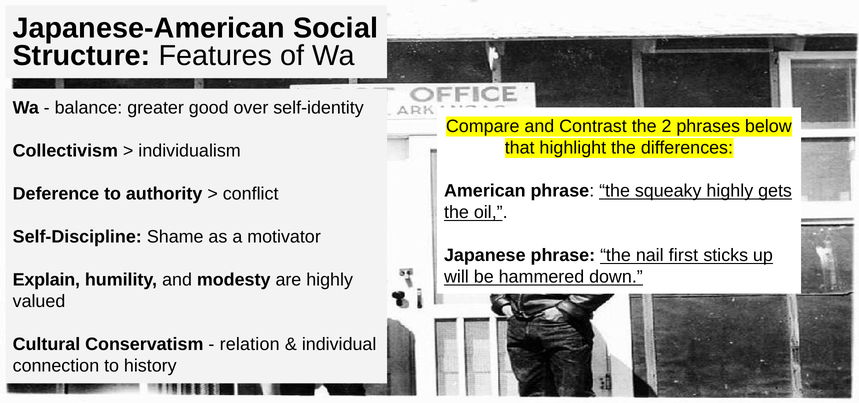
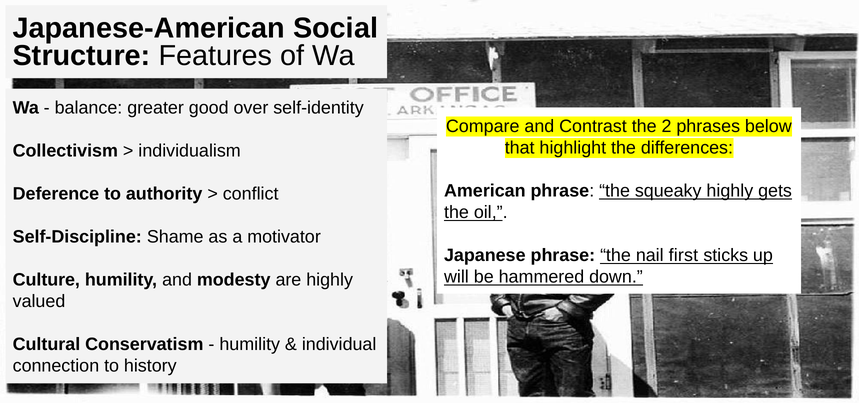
Explain: Explain -> Culture
relation at (250, 344): relation -> humility
